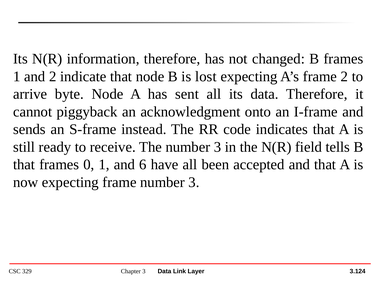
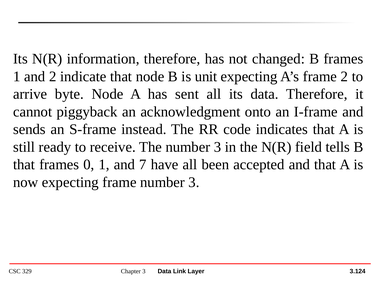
lost: lost -> unit
6: 6 -> 7
